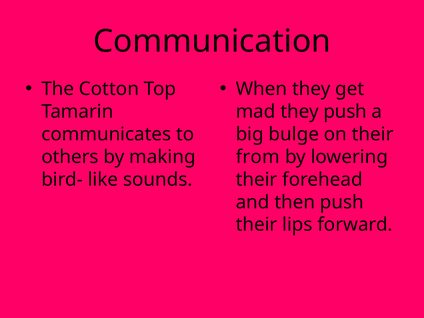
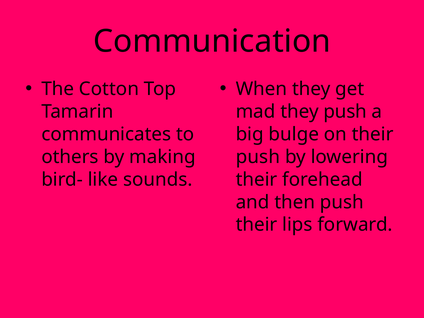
from at (258, 157): from -> push
